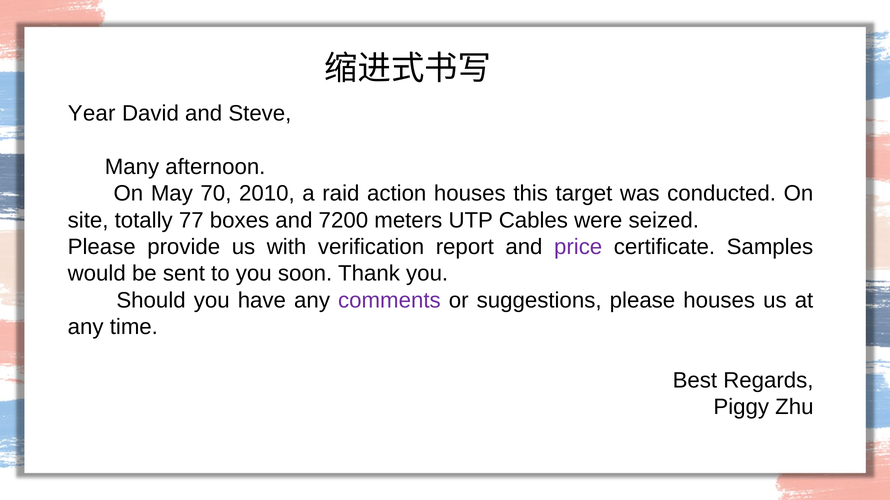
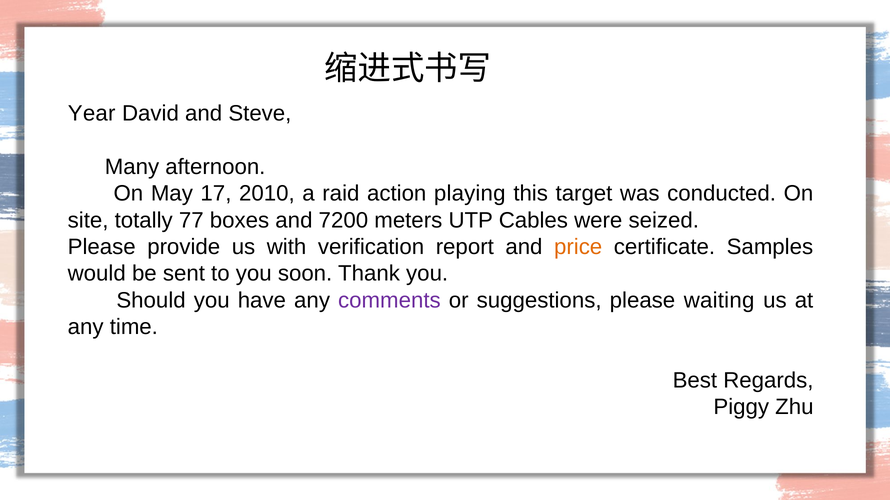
70: 70 -> 17
action houses: houses -> playing
price colour: purple -> orange
please houses: houses -> waiting
